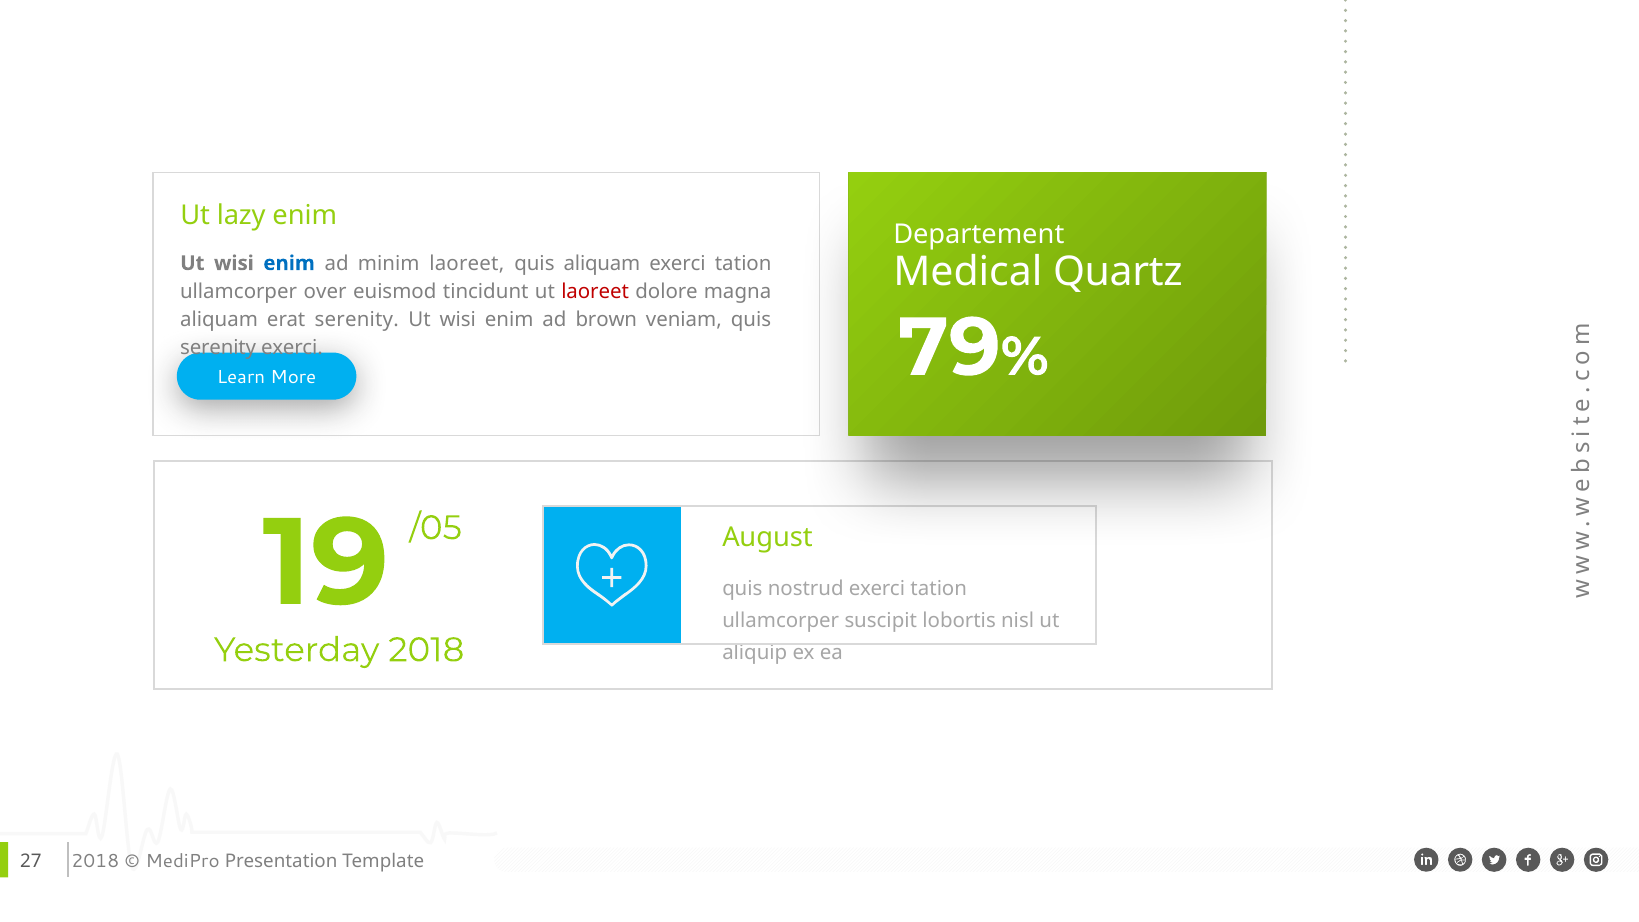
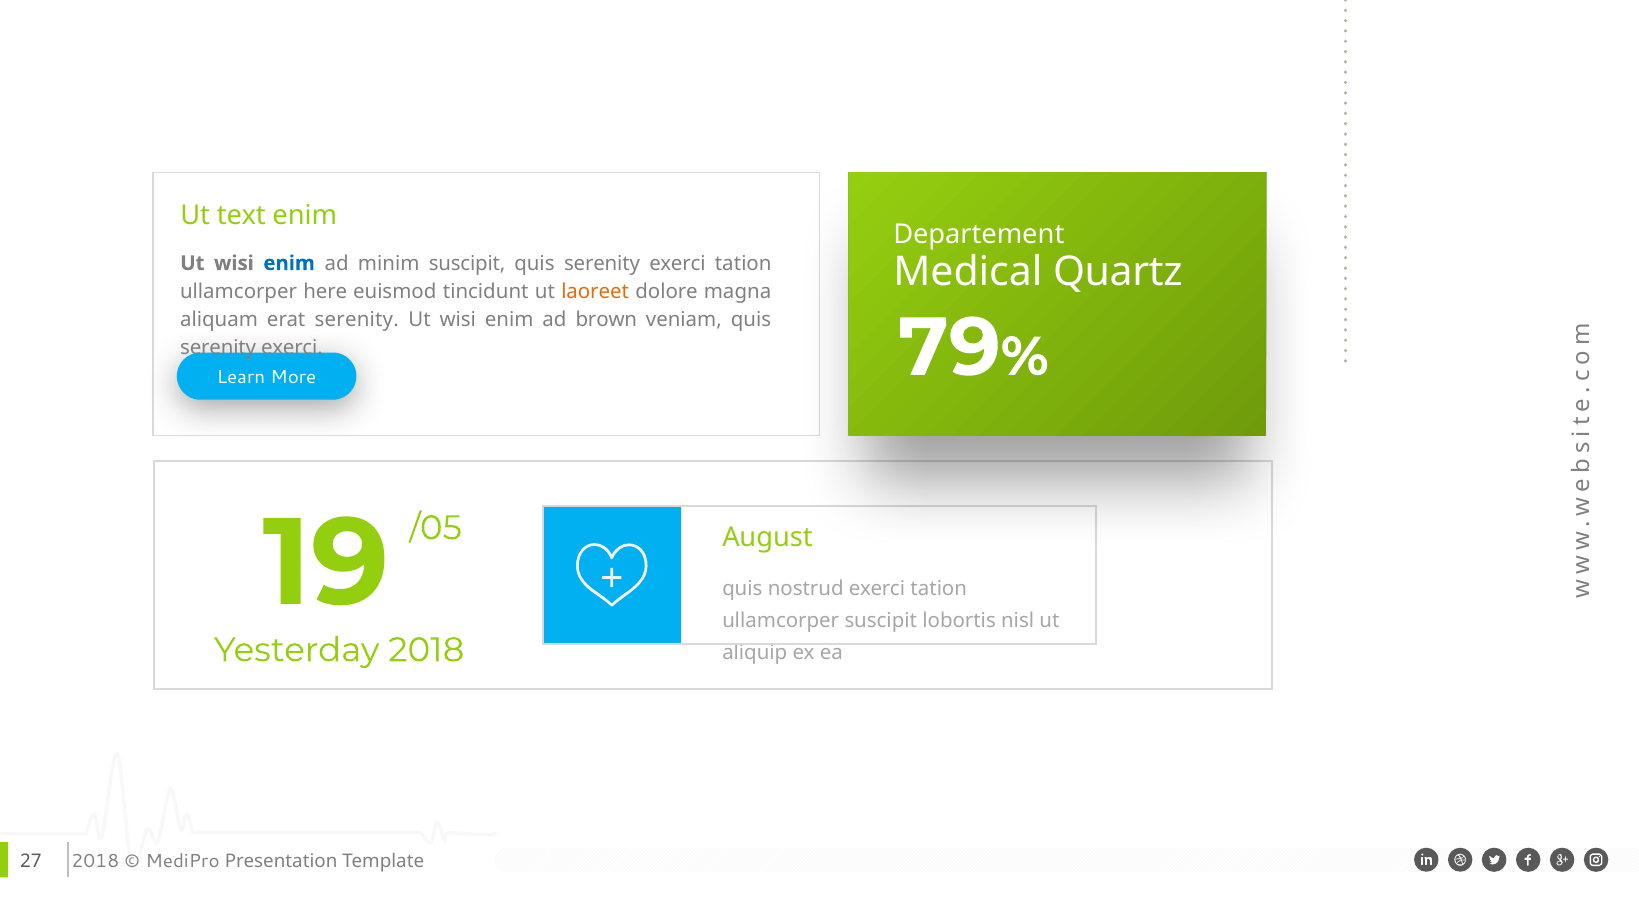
lazy: lazy -> text
minim laoreet: laoreet -> suscipit
aliquam at (602, 263): aliquam -> serenity
over: over -> here
laoreet at (595, 291) colour: red -> orange
